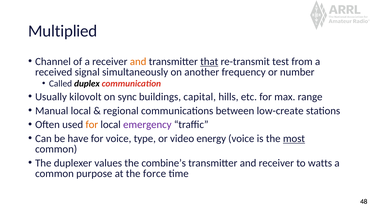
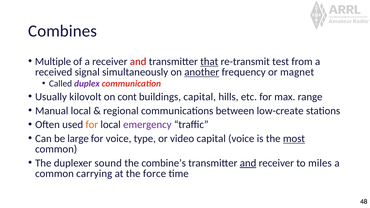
Multiplied: Multiplied -> Combines
Channel: Channel -> Multiple
and at (138, 62) colour: orange -> red
another underline: none -> present
number: number -> magnet
duplex colour: black -> purple
sync: sync -> cont
have: have -> large
video energy: energy -> capital
values: values -> sound
and at (248, 163) underline: none -> present
watts: watts -> miles
purpose: purpose -> carrying
